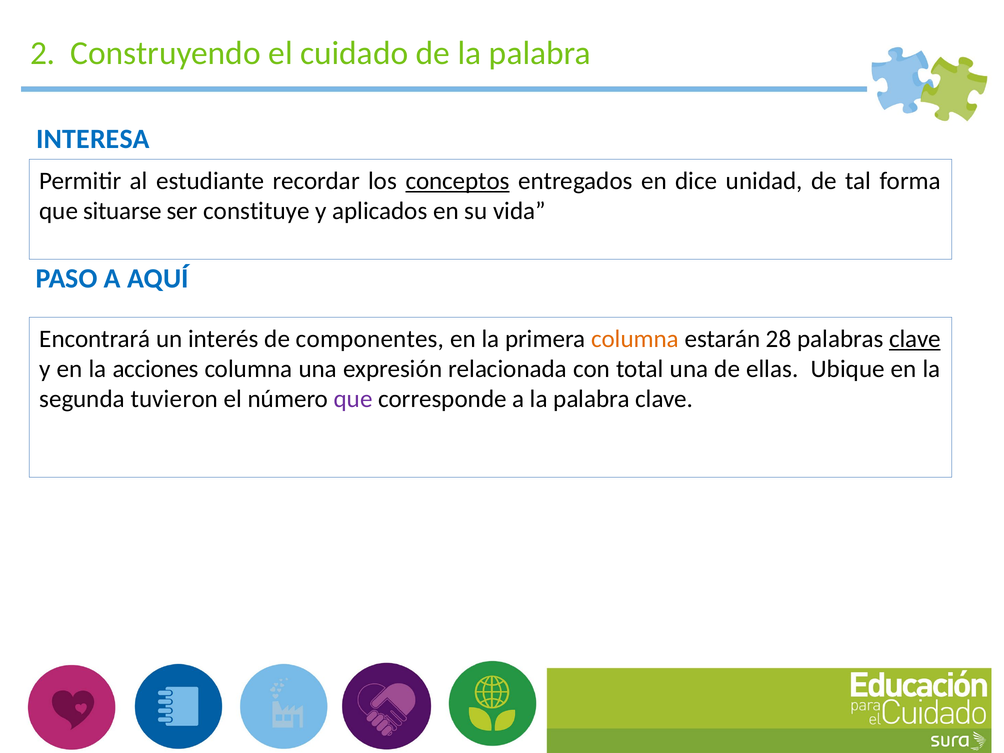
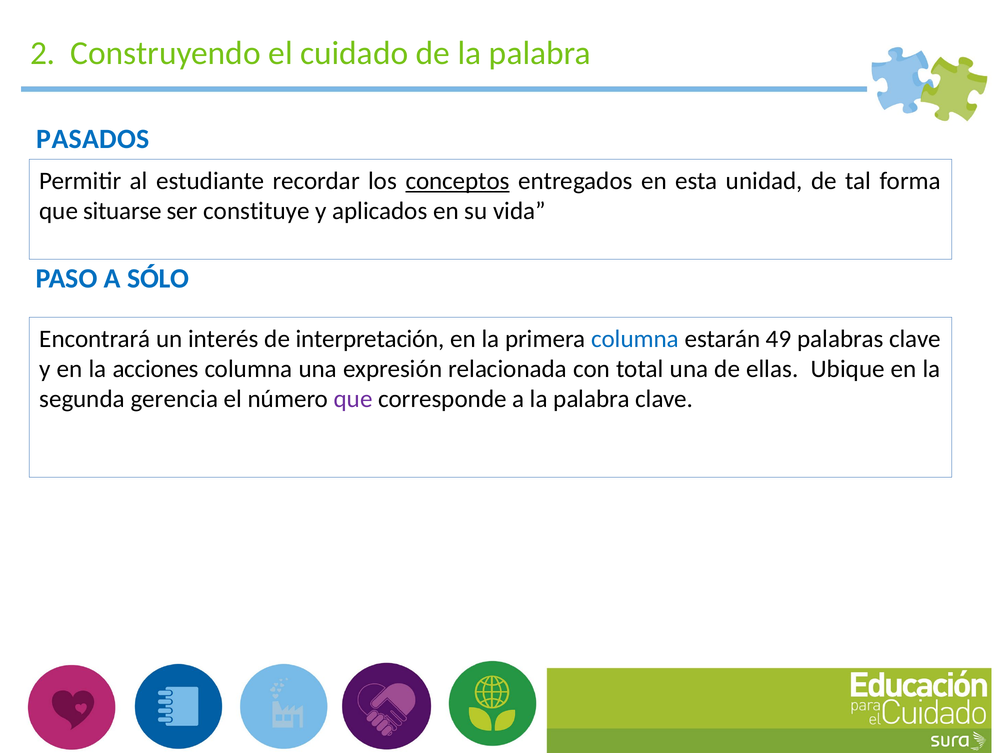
INTERESA: INTERESA -> PASADOS
dice: dice -> esta
AQUÍ: AQUÍ -> SÓLO
componentes: componentes -> interpretación
columna at (635, 339) colour: orange -> blue
28: 28 -> 49
clave at (915, 339) underline: present -> none
tuvieron: tuvieron -> gerencia
